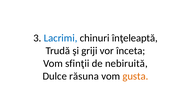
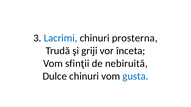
înţeleaptă: înţeleaptă -> prosterna
Dulce răsuna: răsuna -> chinuri
gusta colour: orange -> blue
